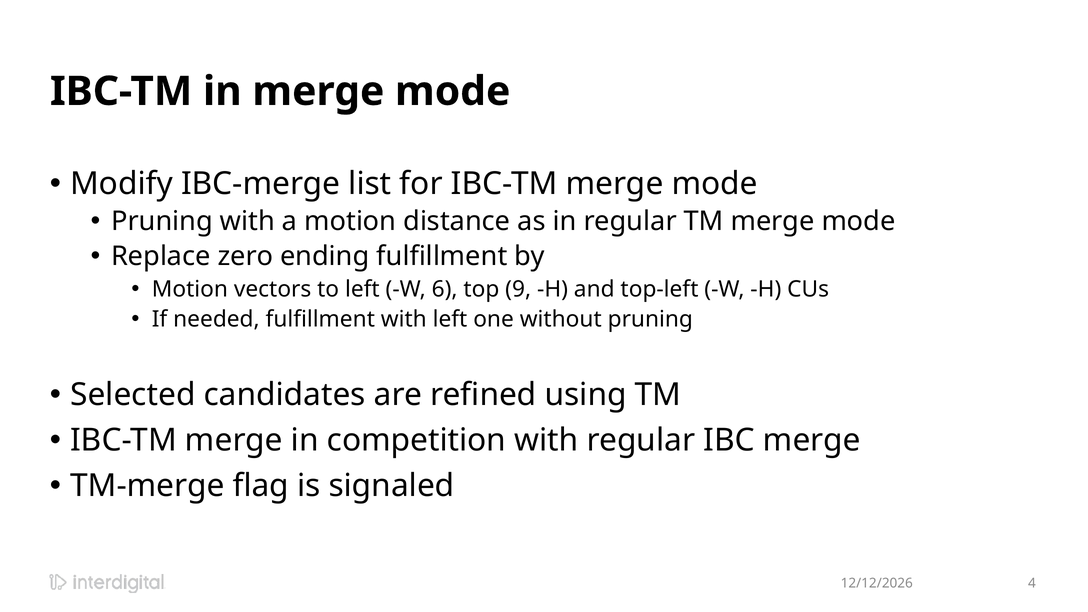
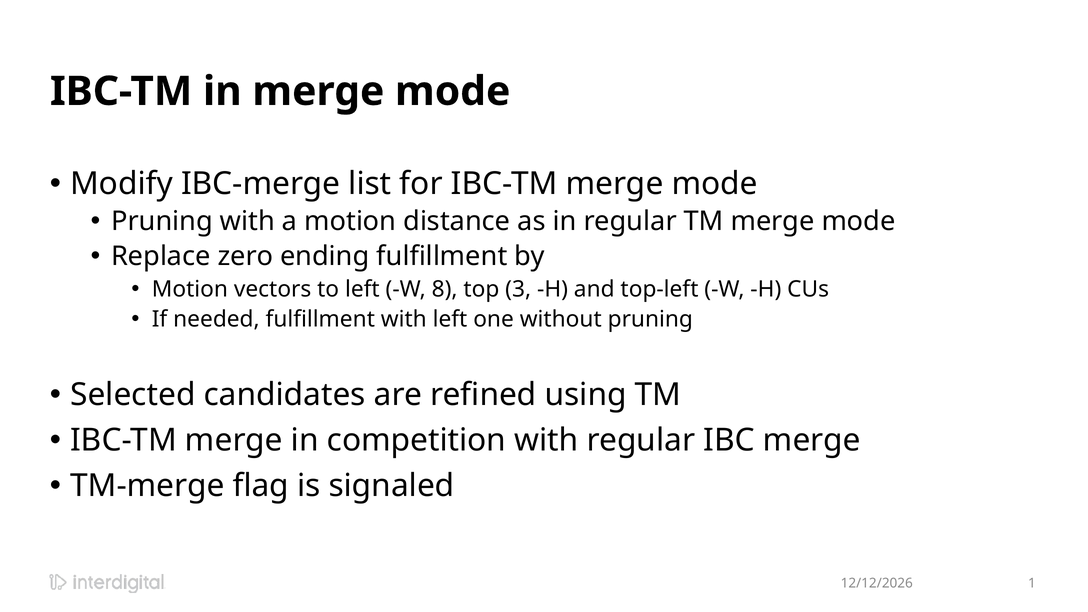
6: 6 -> 8
9: 9 -> 3
4: 4 -> 1
